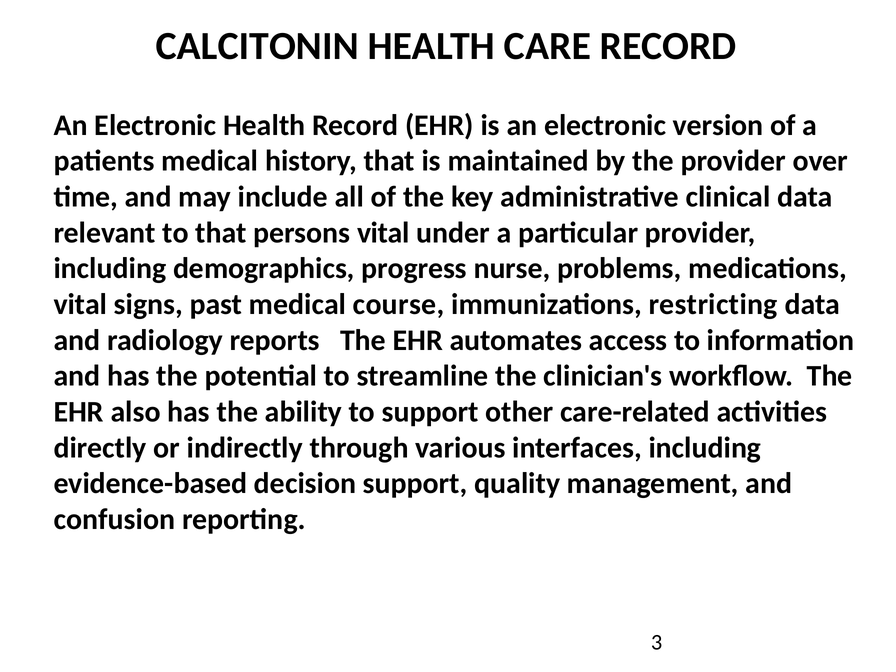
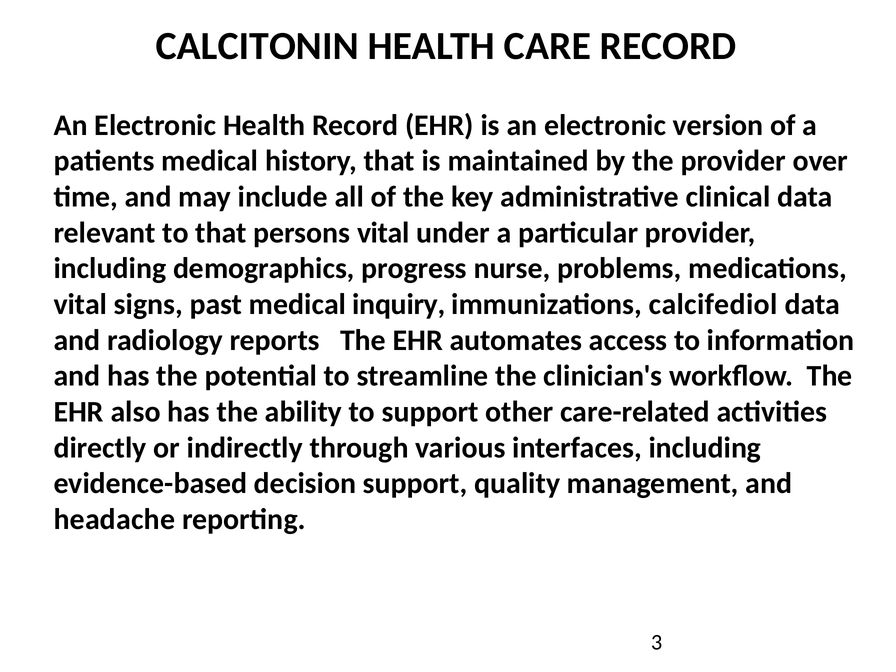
course: course -> inquiry
restricting: restricting -> calcifediol
confusion: confusion -> headache
